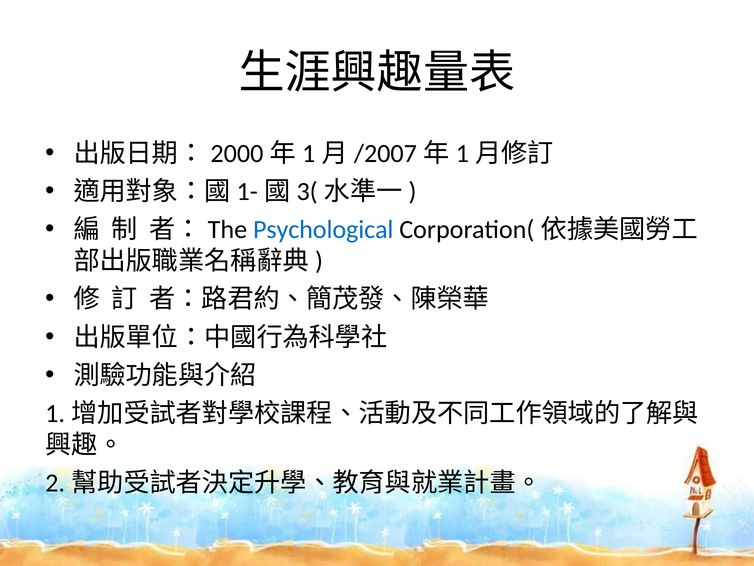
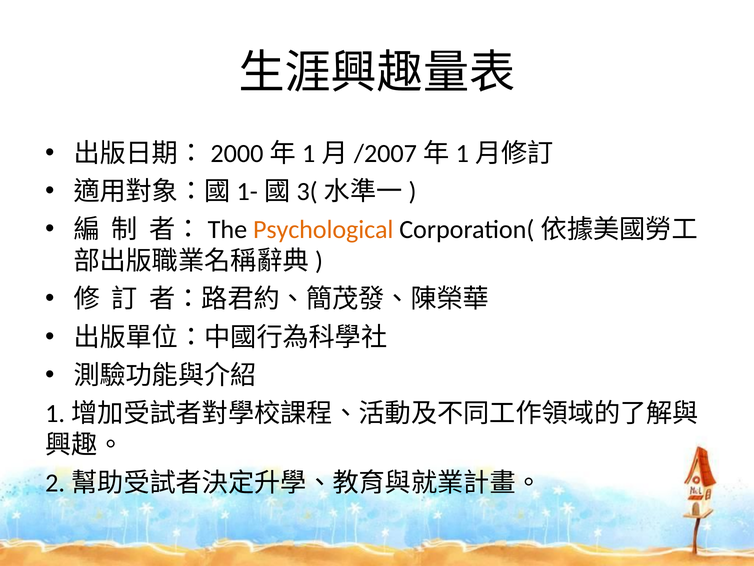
Psychological colour: blue -> orange
